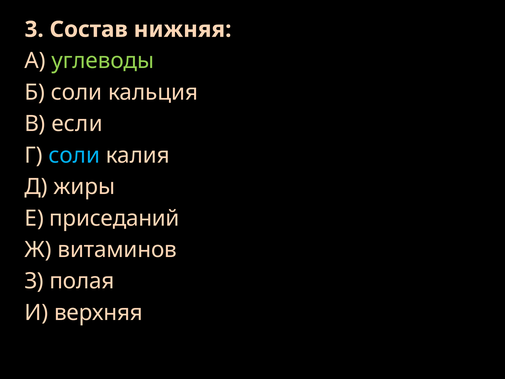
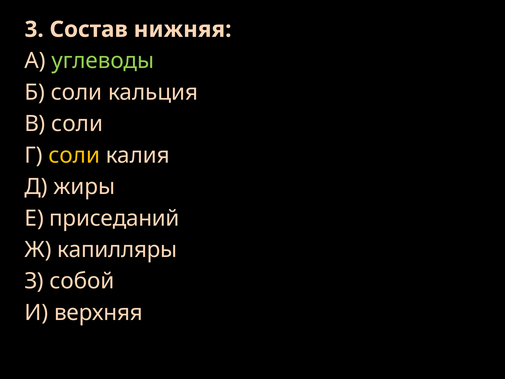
В если: если -> соли
соли at (74, 155) colour: light blue -> yellow
витаминов: витаминов -> капилляры
полая: полая -> собой
